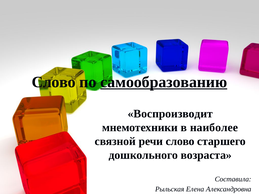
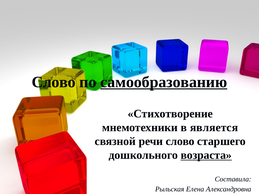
Воспроизводит: Воспроизводит -> Стихотворение
наиболее: наиболее -> является
возраста underline: none -> present
